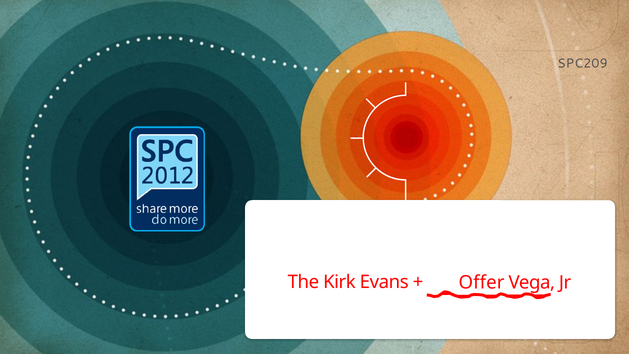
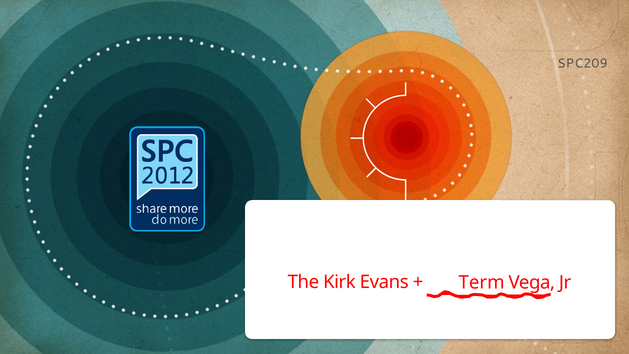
Offer: Offer -> Term
